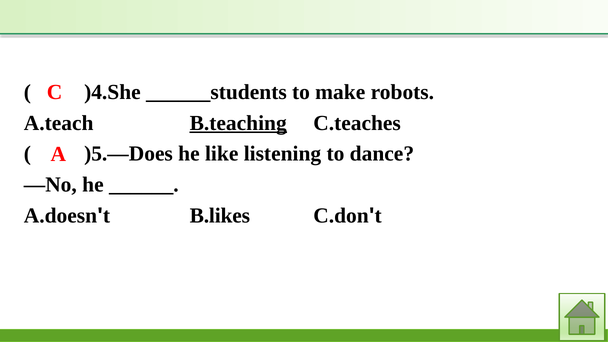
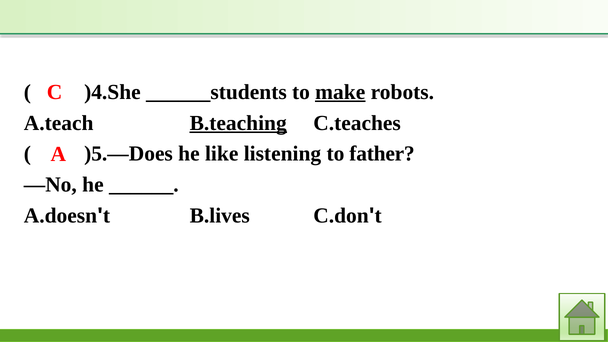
make underline: none -> present
dance: dance -> father
B.likes: B.likes -> B.lives
